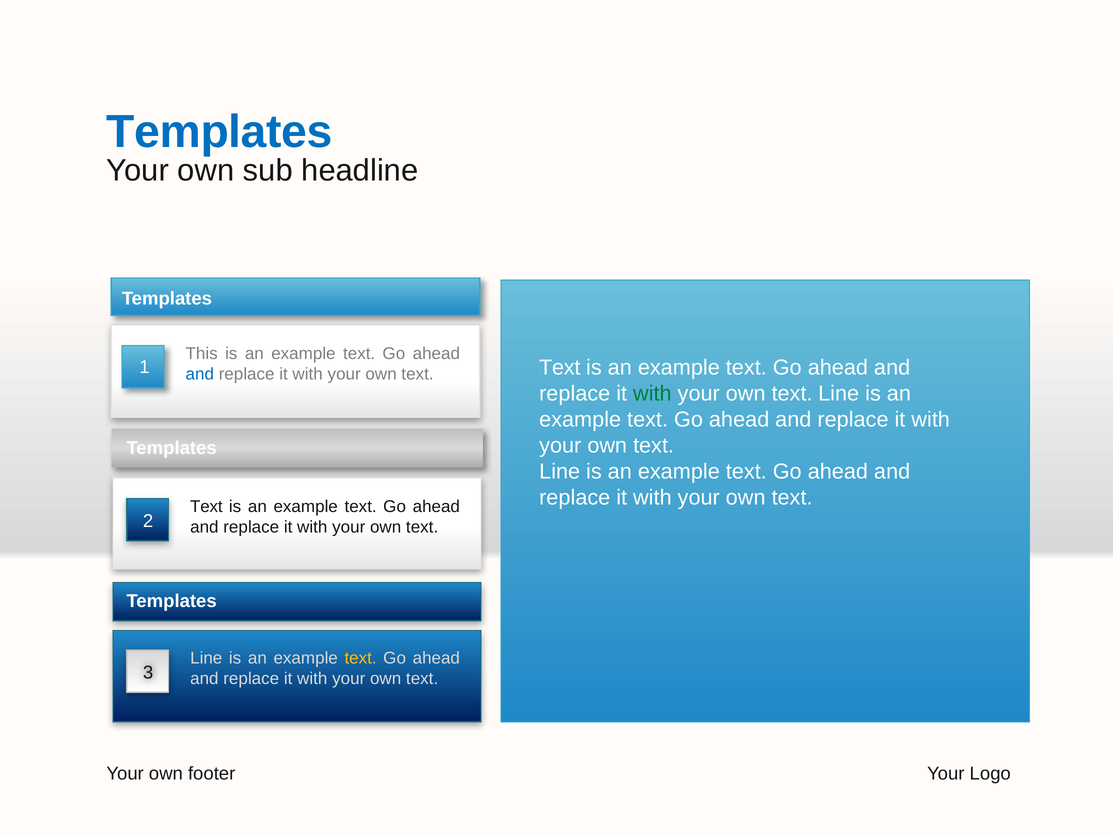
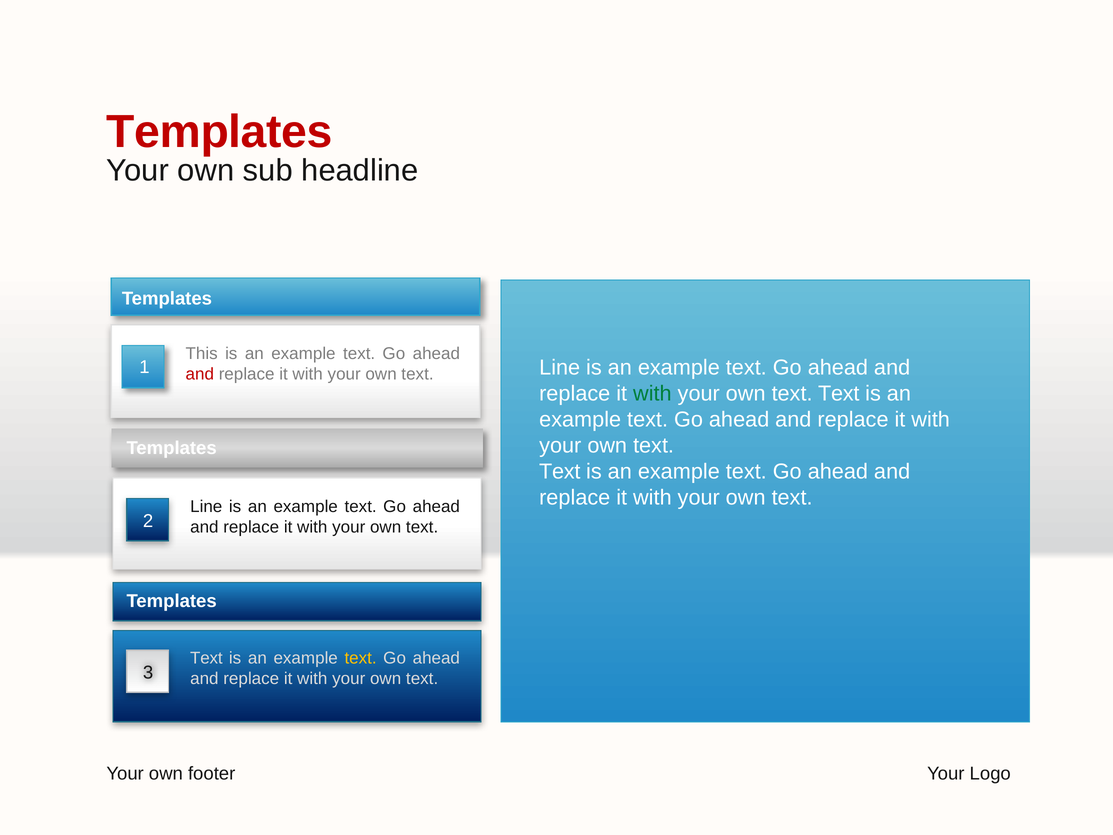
Templates at (219, 132) colour: blue -> red
Text at (560, 367): Text -> Line
and at (200, 374) colour: blue -> red
Line at (839, 393): Line -> Text
Line at (560, 471): Line -> Text
Text at (206, 507): Text -> Line
Line at (206, 658): Line -> Text
